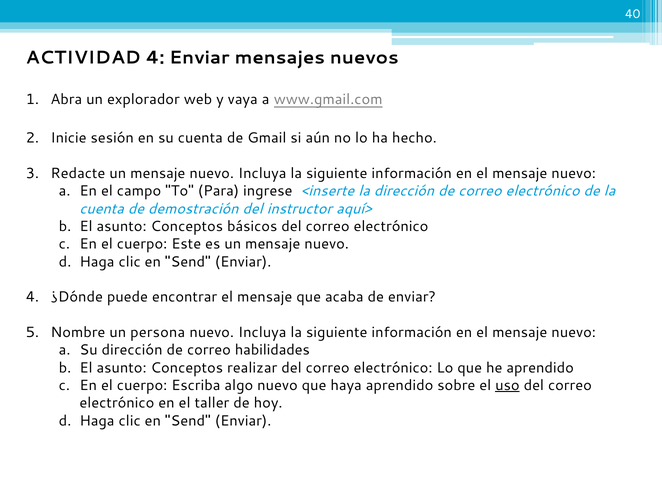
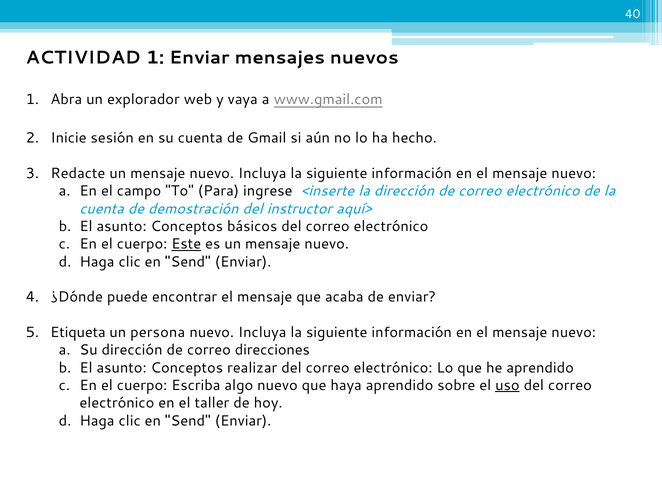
ACTIVIDAD 4: 4 -> 1
Este underline: none -> present
Nombre: Nombre -> Etiqueta
habilidades: habilidades -> direcciones
